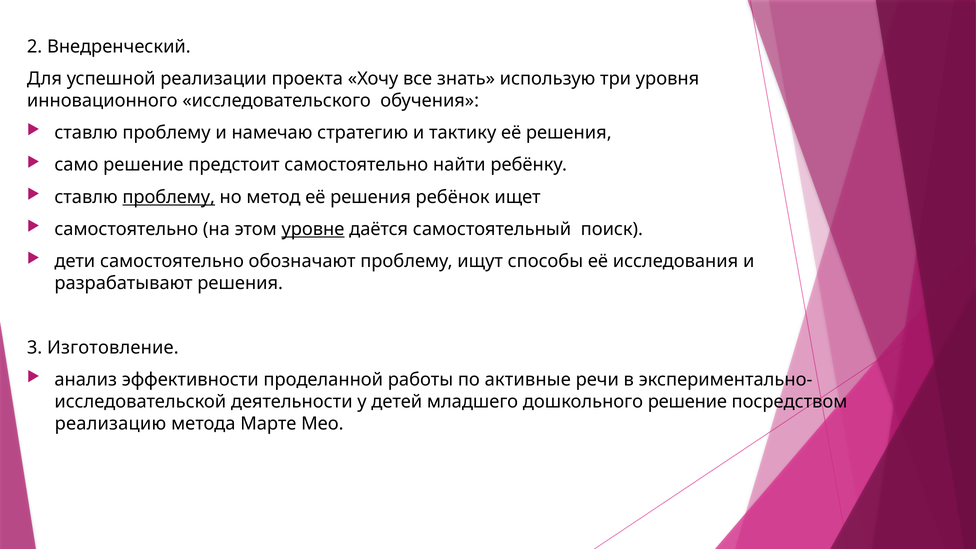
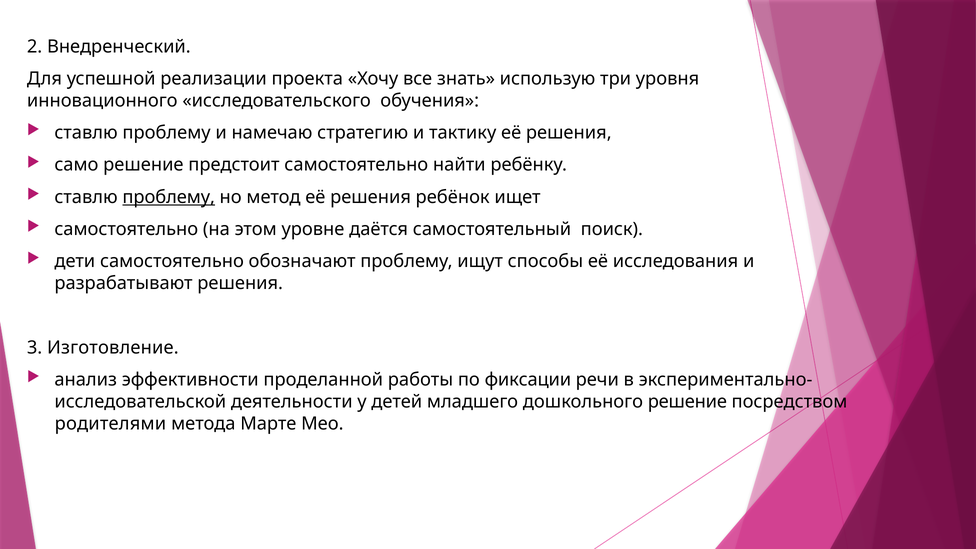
уровне underline: present -> none
активные: активные -> фиксации
реализацию: реализацию -> родителями
